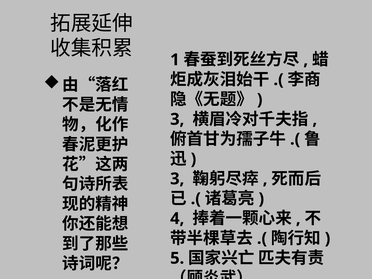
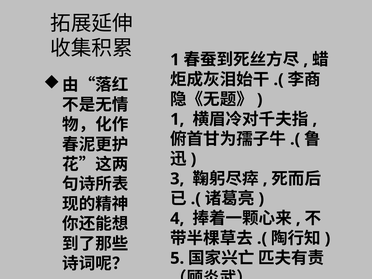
3 at (177, 119): 3 -> 1
